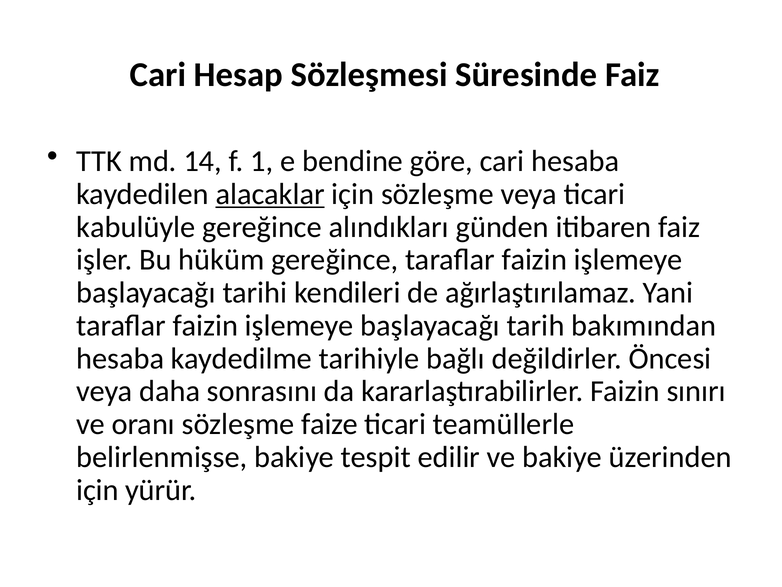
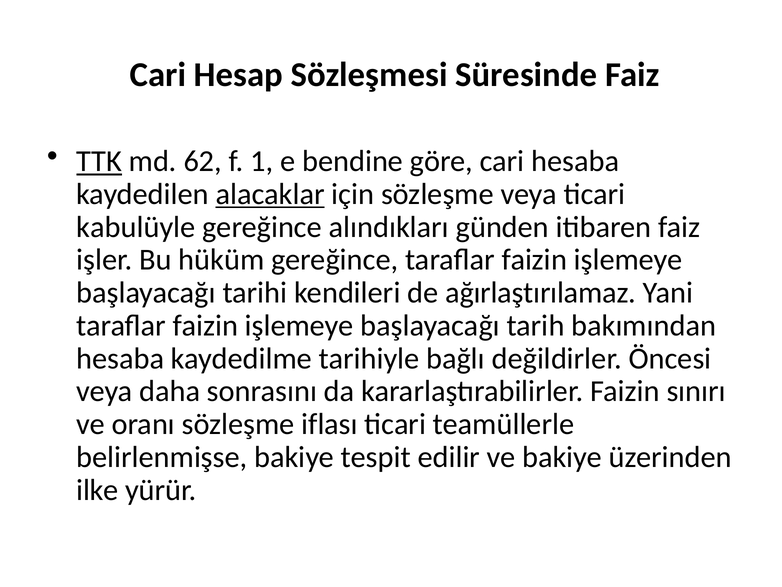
TTK underline: none -> present
14: 14 -> 62
faize: faize -> iflası
için at (97, 490): için -> ilke
